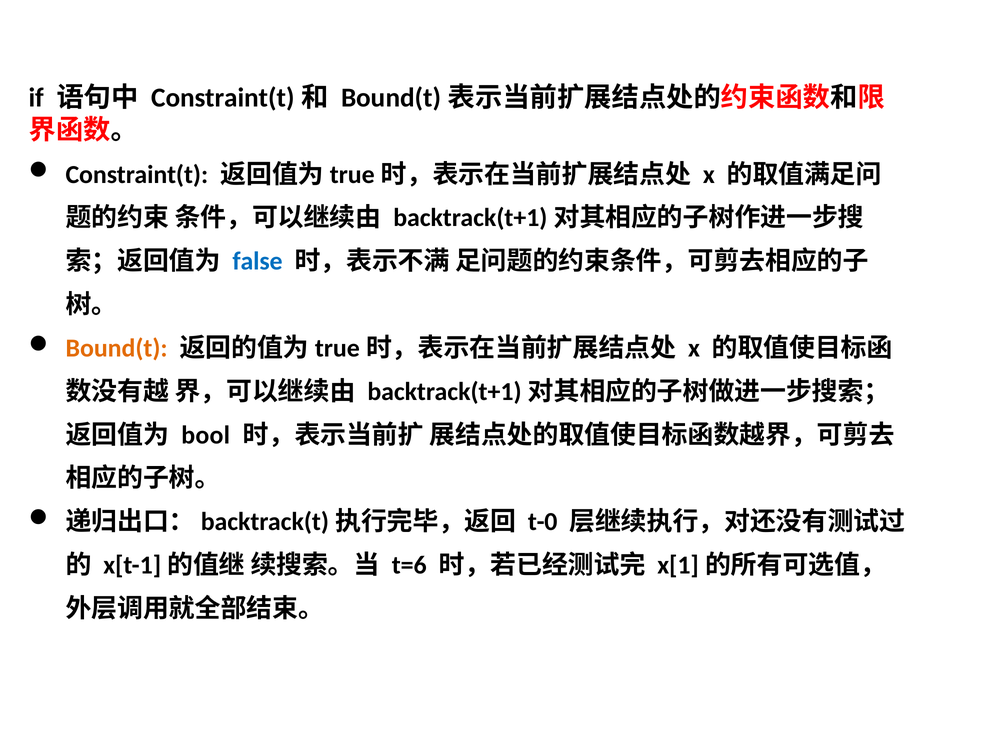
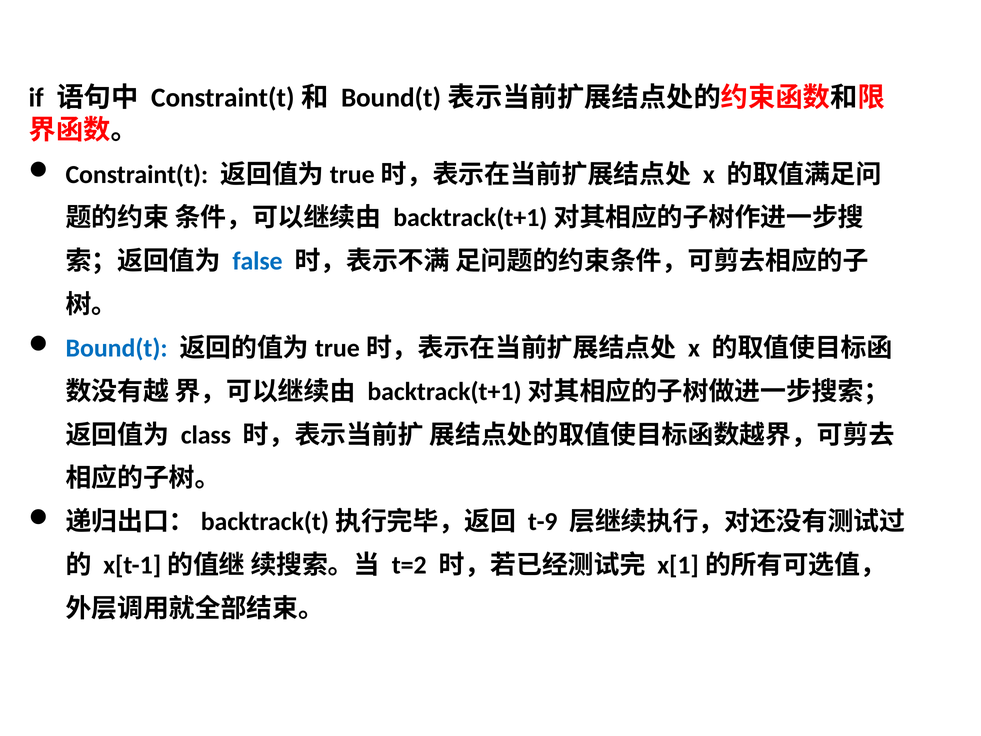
Bound(t colour: orange -> blue
bool: bool -> class
t-0: t-0 -> t-9
t=6: t=6 -> t=2
